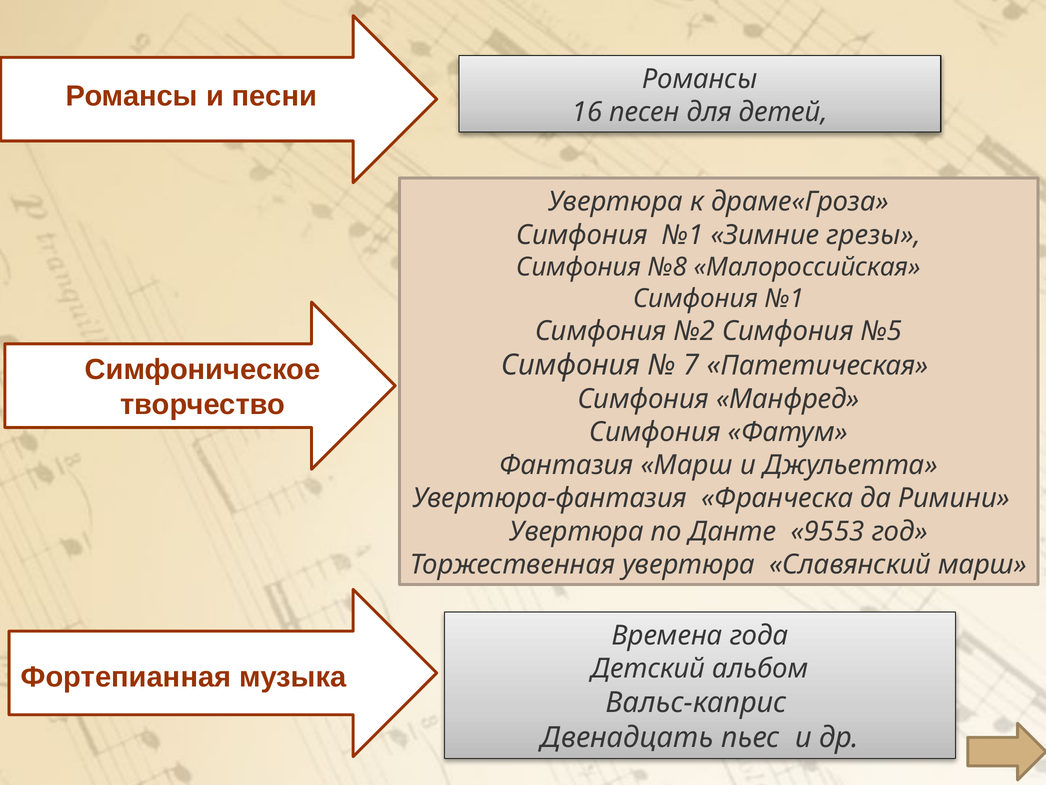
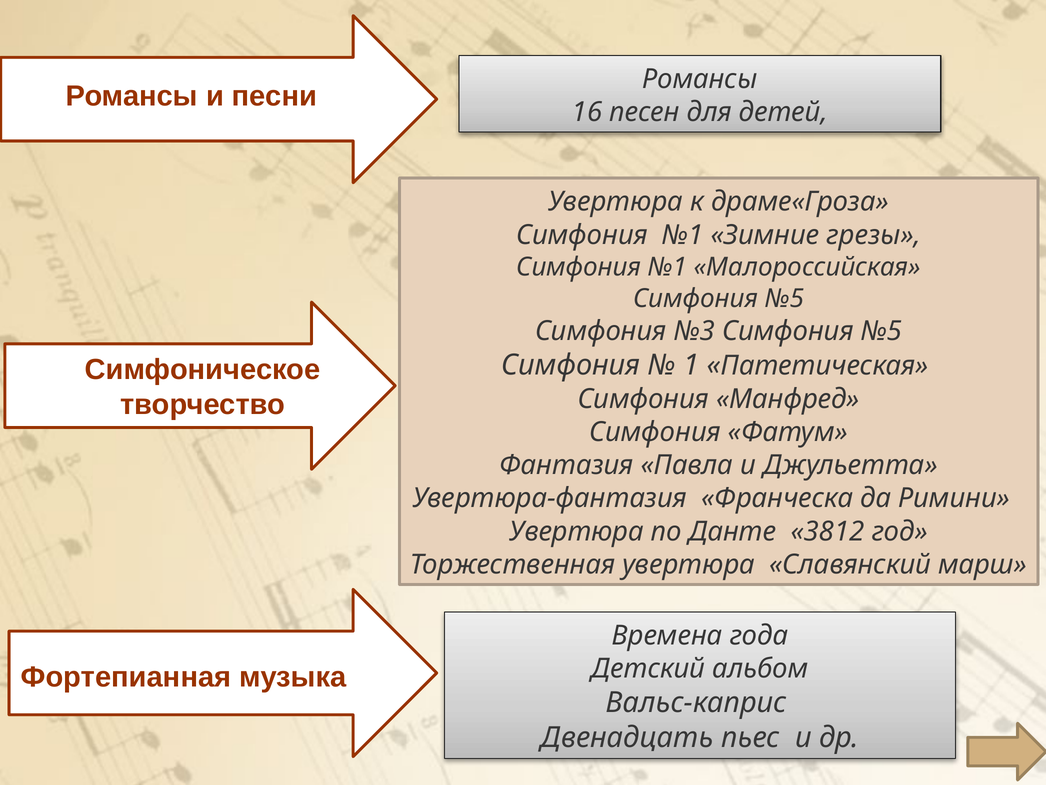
№8 at (668, 267): №8 -> №1
№1 at (785, 298): №1 -> №5
№2: №2 -> №3
7: 7 -> 1
Фантазия Марш: Марш -> Павла
9553: 9553 -> 3812
